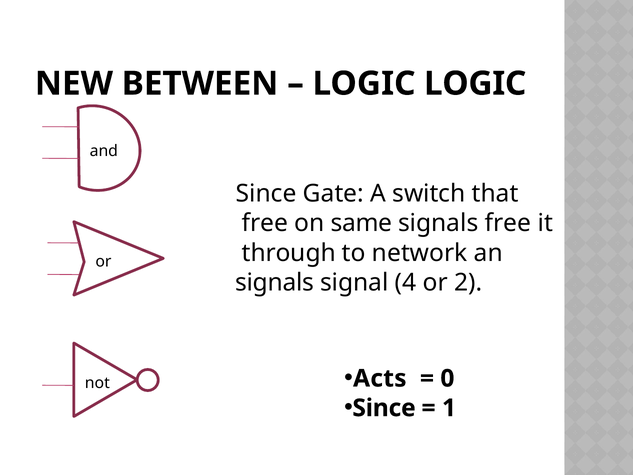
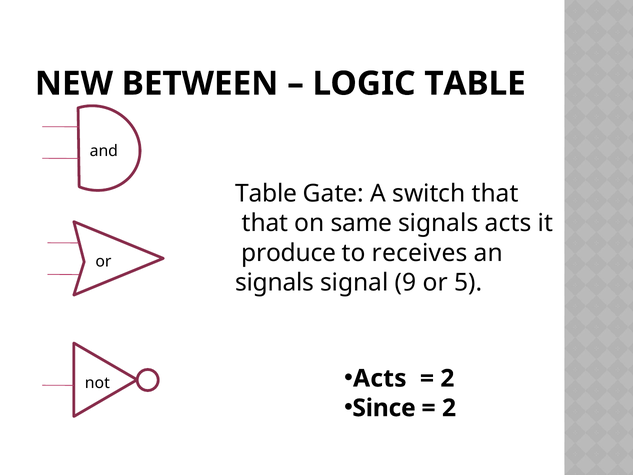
LOGIC LOGIC: LOGIC -> TABLE
Since at (266, 194): Since -> Table
free at (265, 223): free -> that
signals free: free -> acts
through: through -> produce
network: network -> receives
4: 4 -> 9
2: 2 -> 5
0 at (447, 378): 0 -> 2
1 at (449, 408): 1 -> 2
